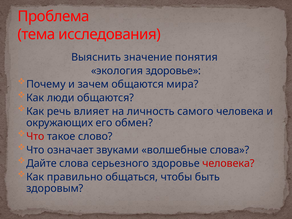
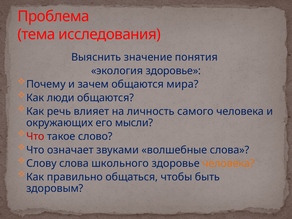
обмен: обмен -> мысли
Дайте: Дайте -> Слову
серьезного: серьезного -> школьного
человека at (228, 164) colour: red -> orange
